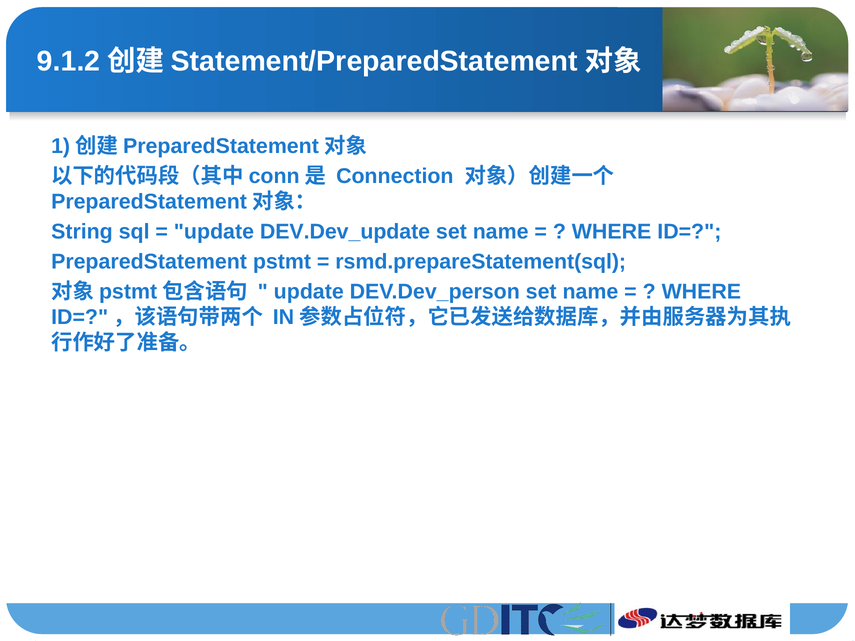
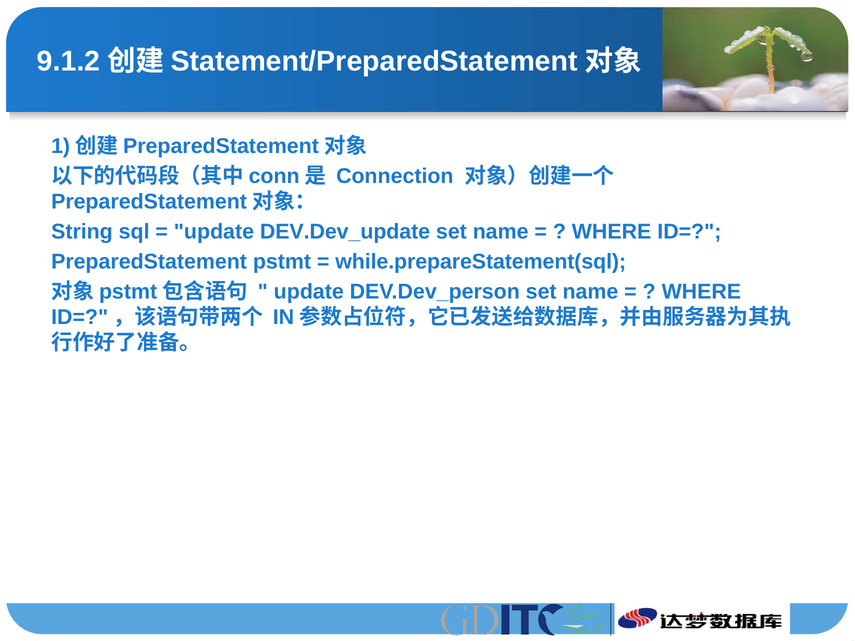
rsmd.prepareStatement(sql: rsmd.prepareStatement(sql -> while.prepareStatement(sql
